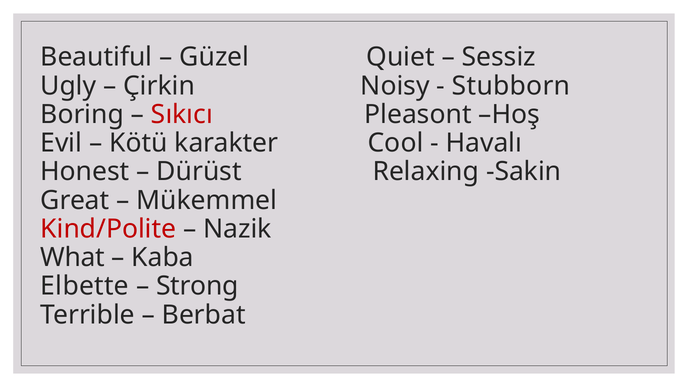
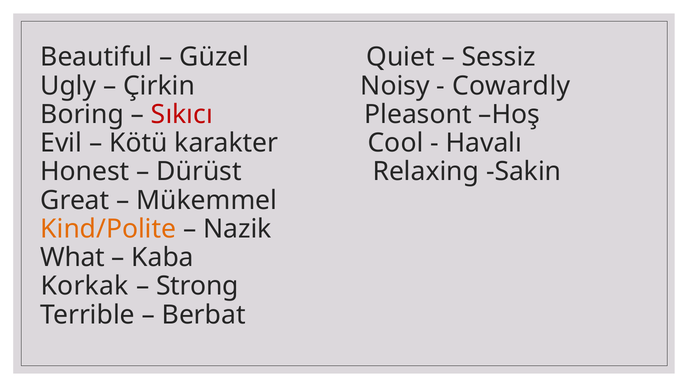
Stubborn: Stubborn -> Cowardly
Kind/Polite colour: red -> orange
Elbette: Elbette -> Korkak
